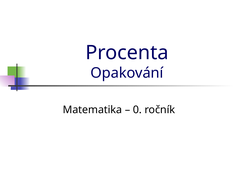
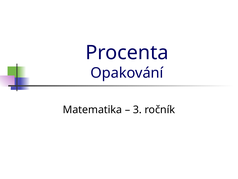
0: 0 -> 3
